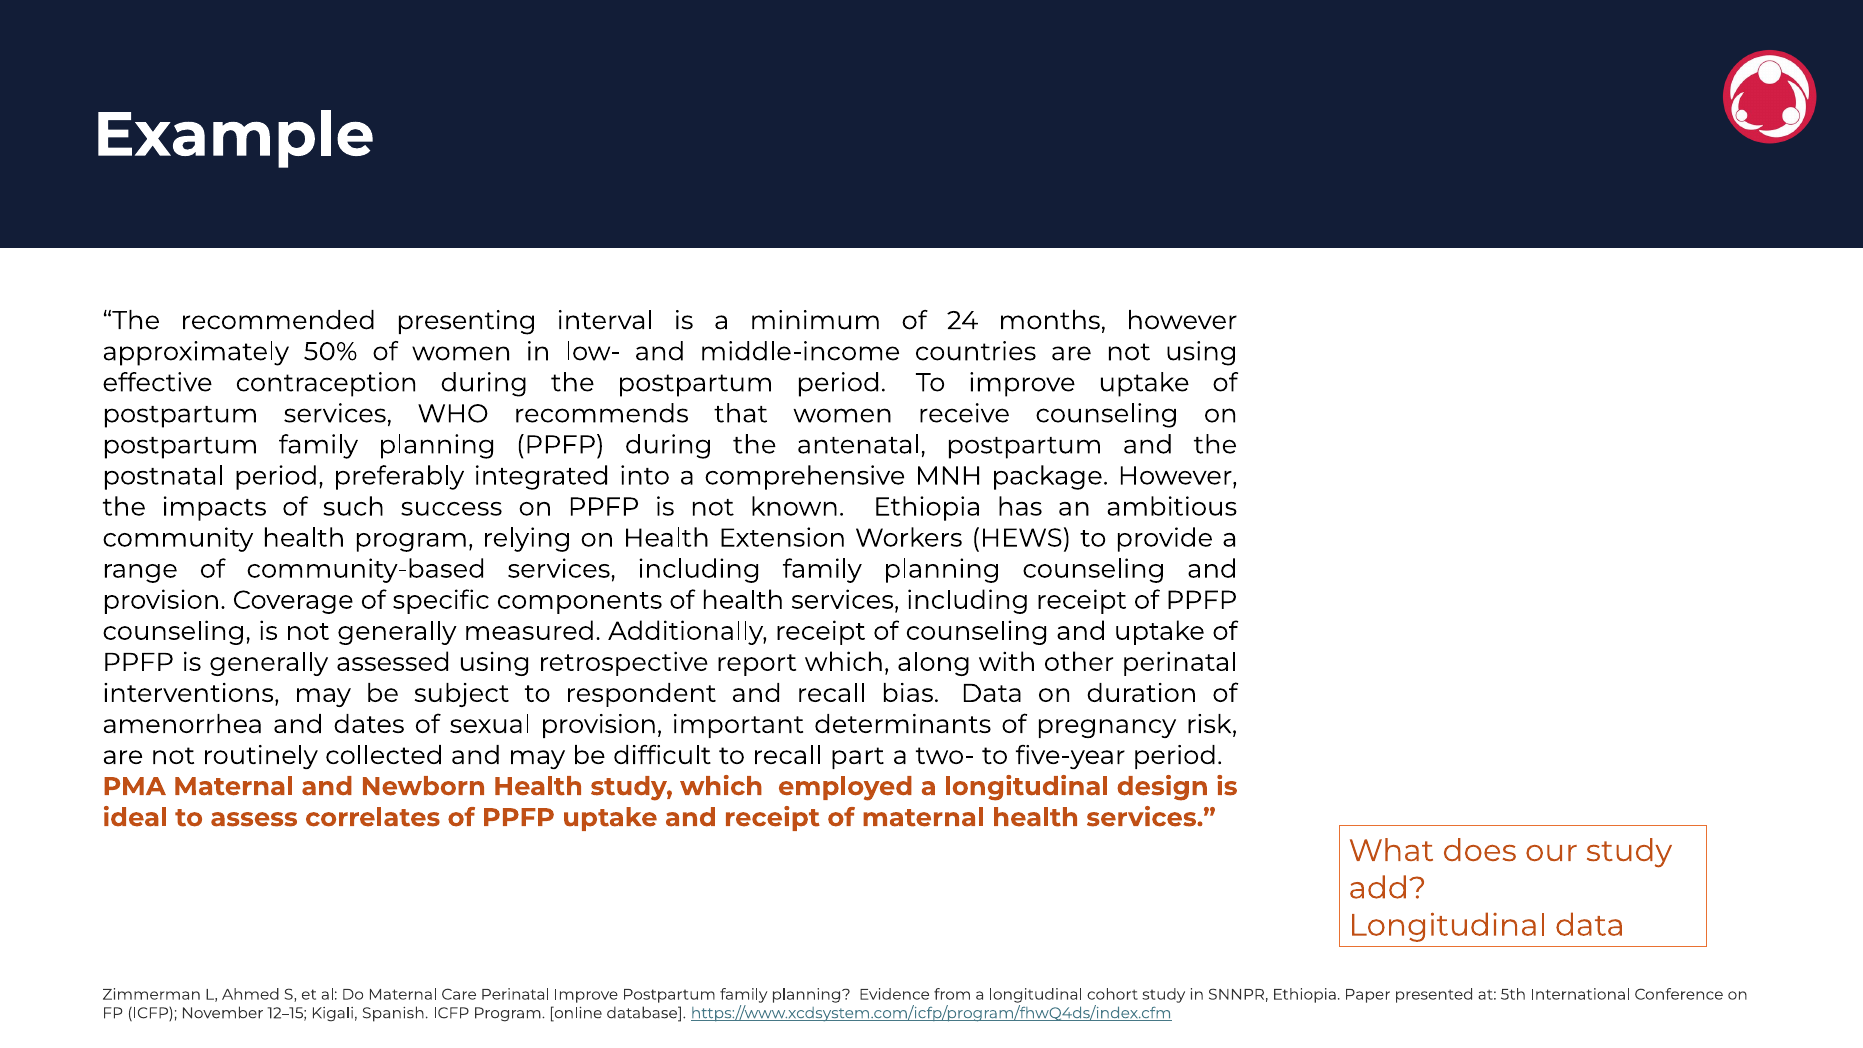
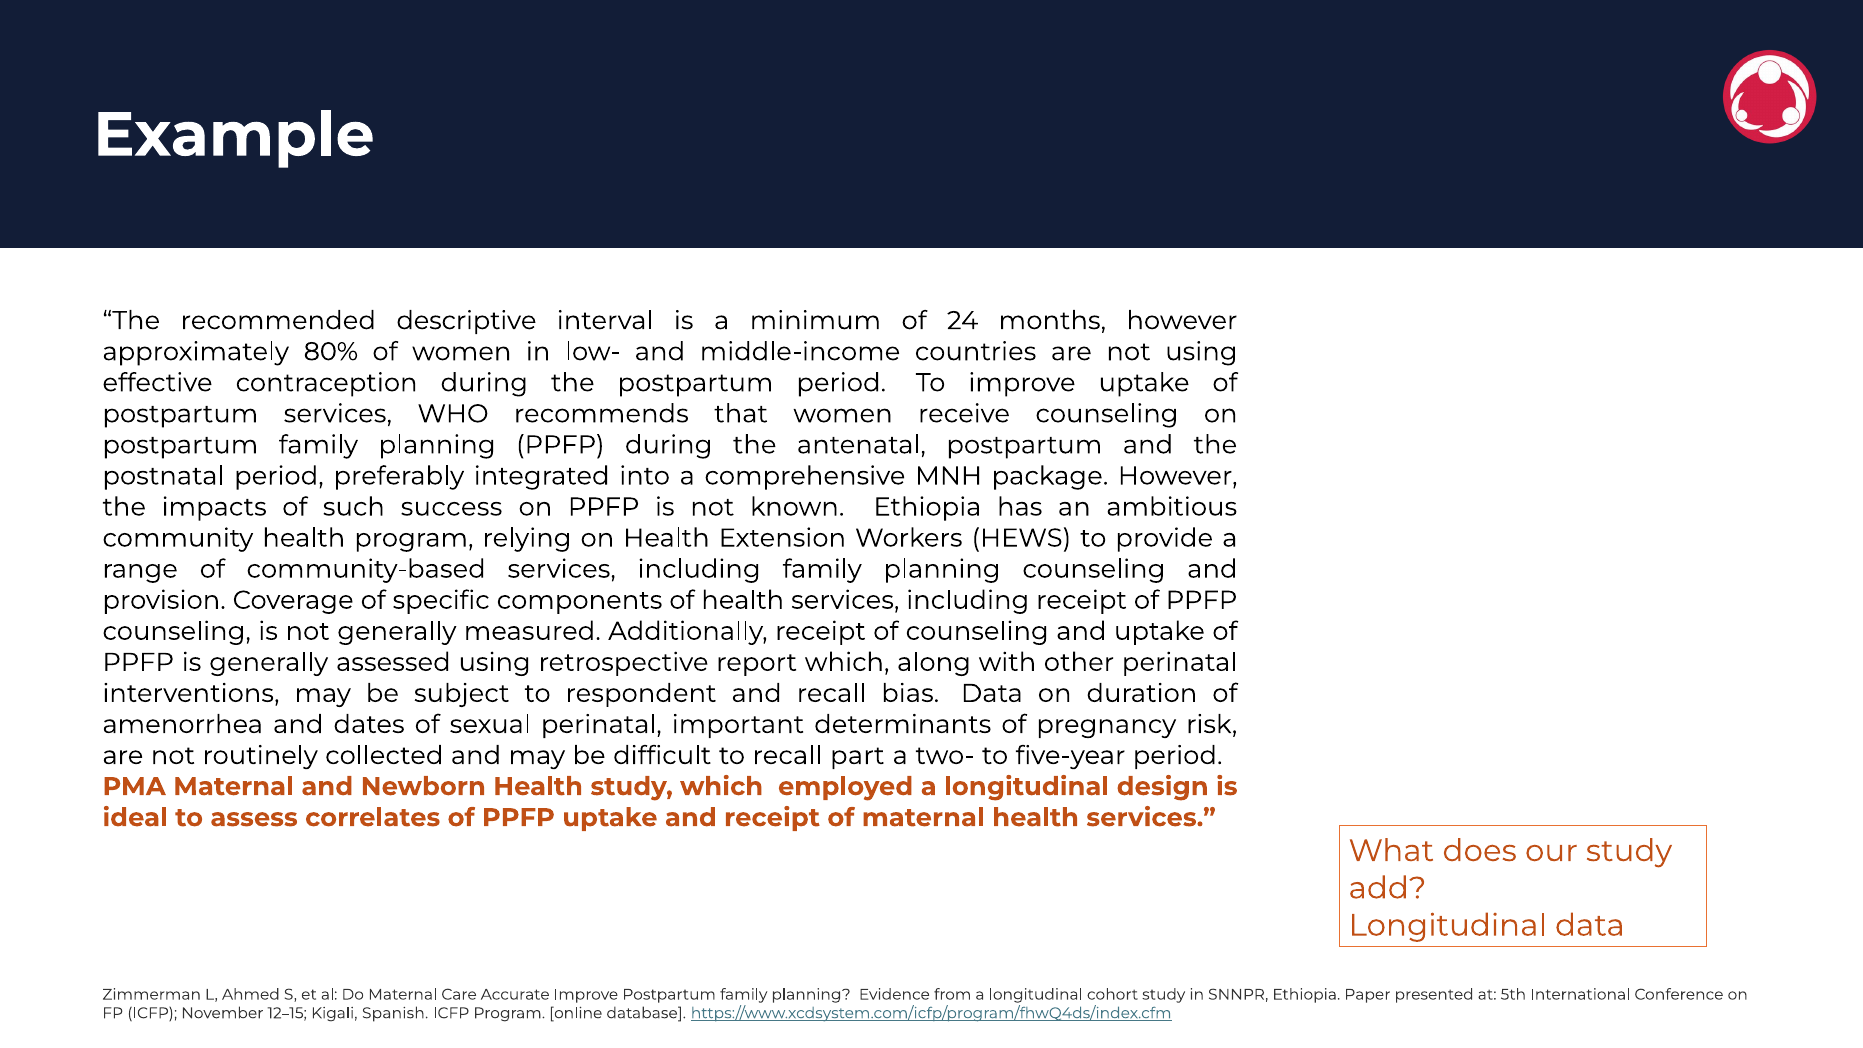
presenting: presenting -> descriptive
50%: 50% -> 80%
sexual provision: provision -> perinatal
Care Perinatal: Perinatal -> Accurate
